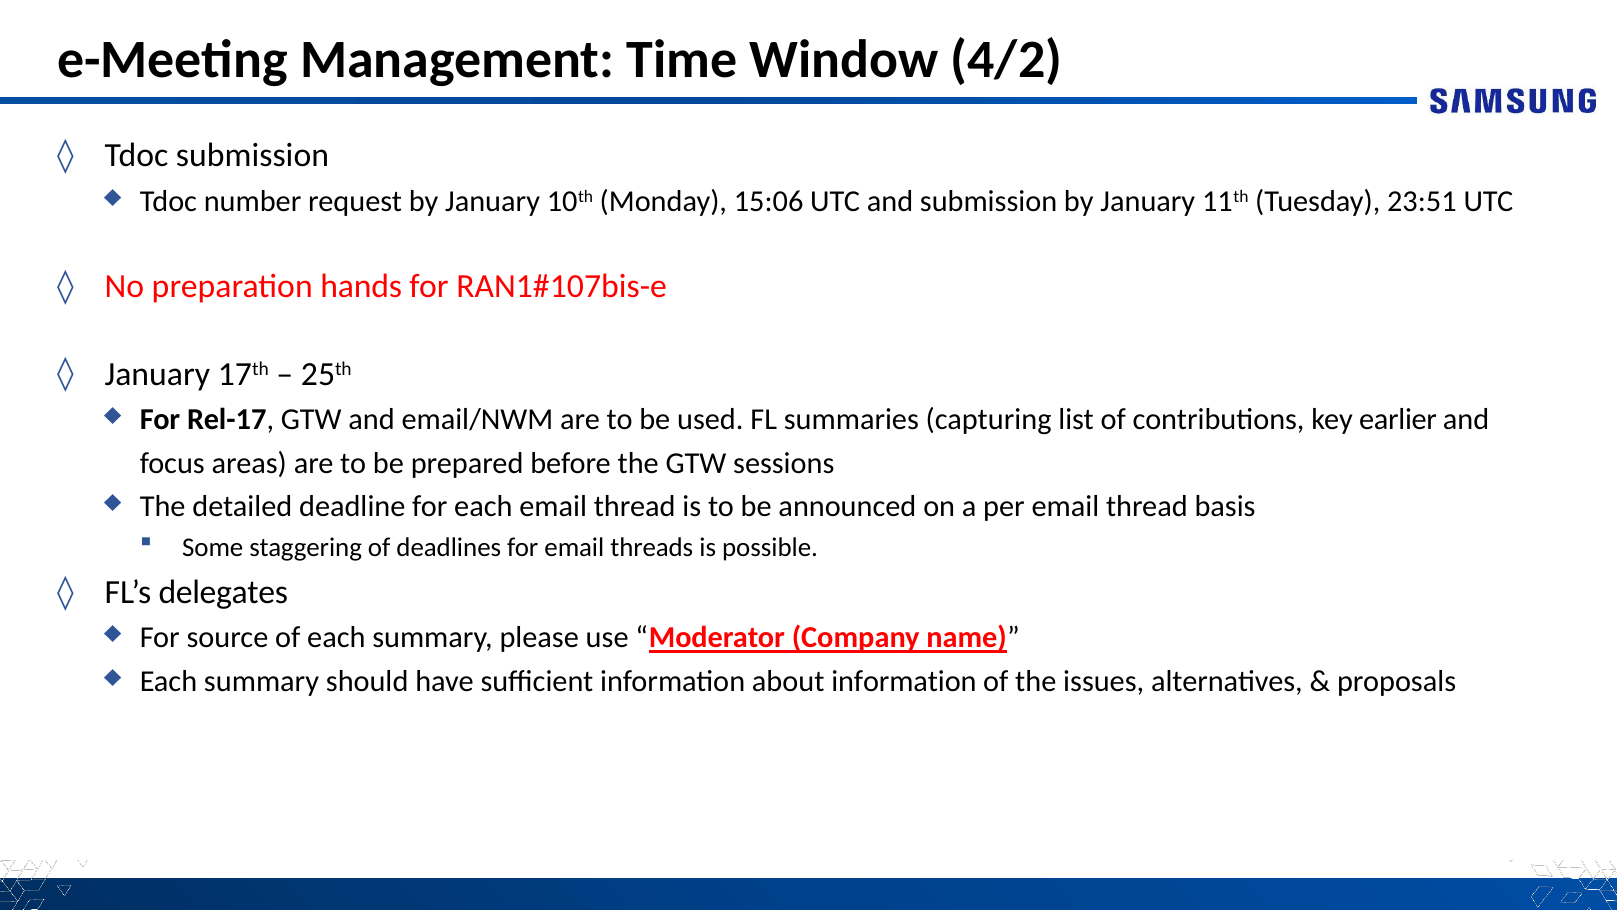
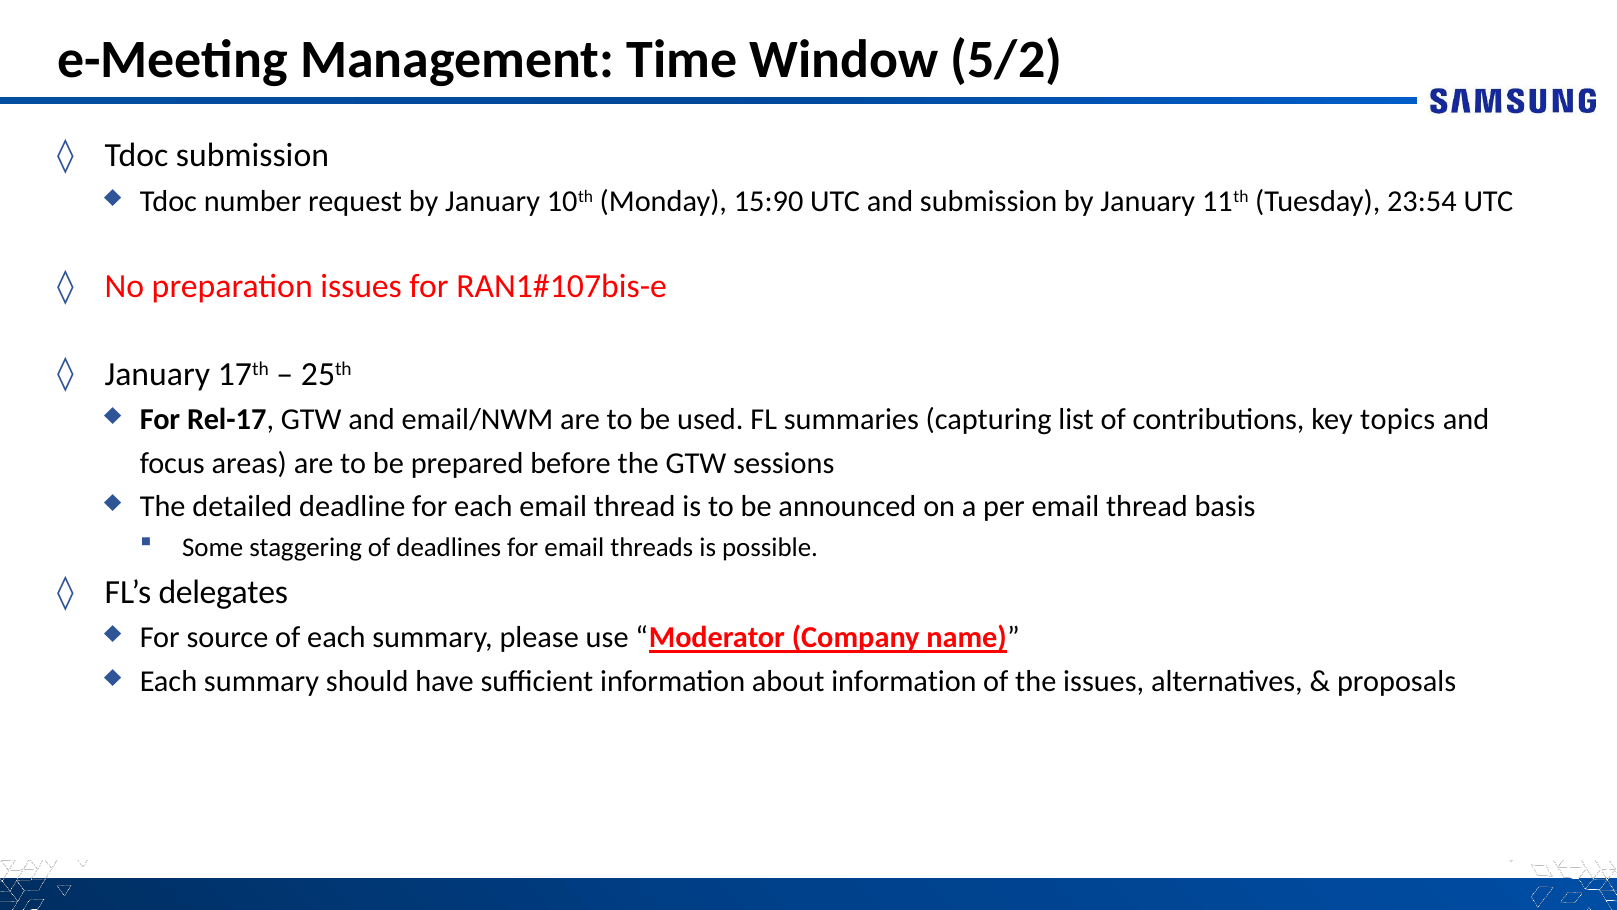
4/2: 4/2 -> 5/2
15:06: 15:06 -> 15:90
23:51: 23:51 -> 23:54
preparation hands: hands -> issues
earlier: earlier -> topics
